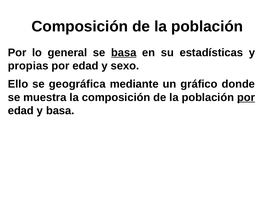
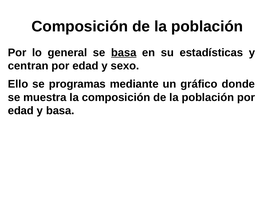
propias: propias -> centran
geográfica: geográfica -> programas
por at (246, 97) underline: present -> none
